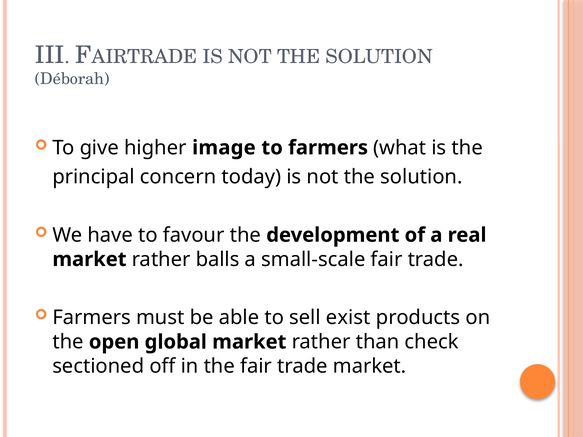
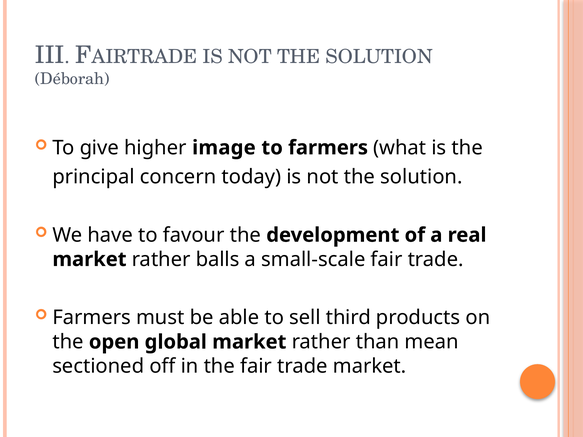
exist: exist -> third
check: check -> mean
